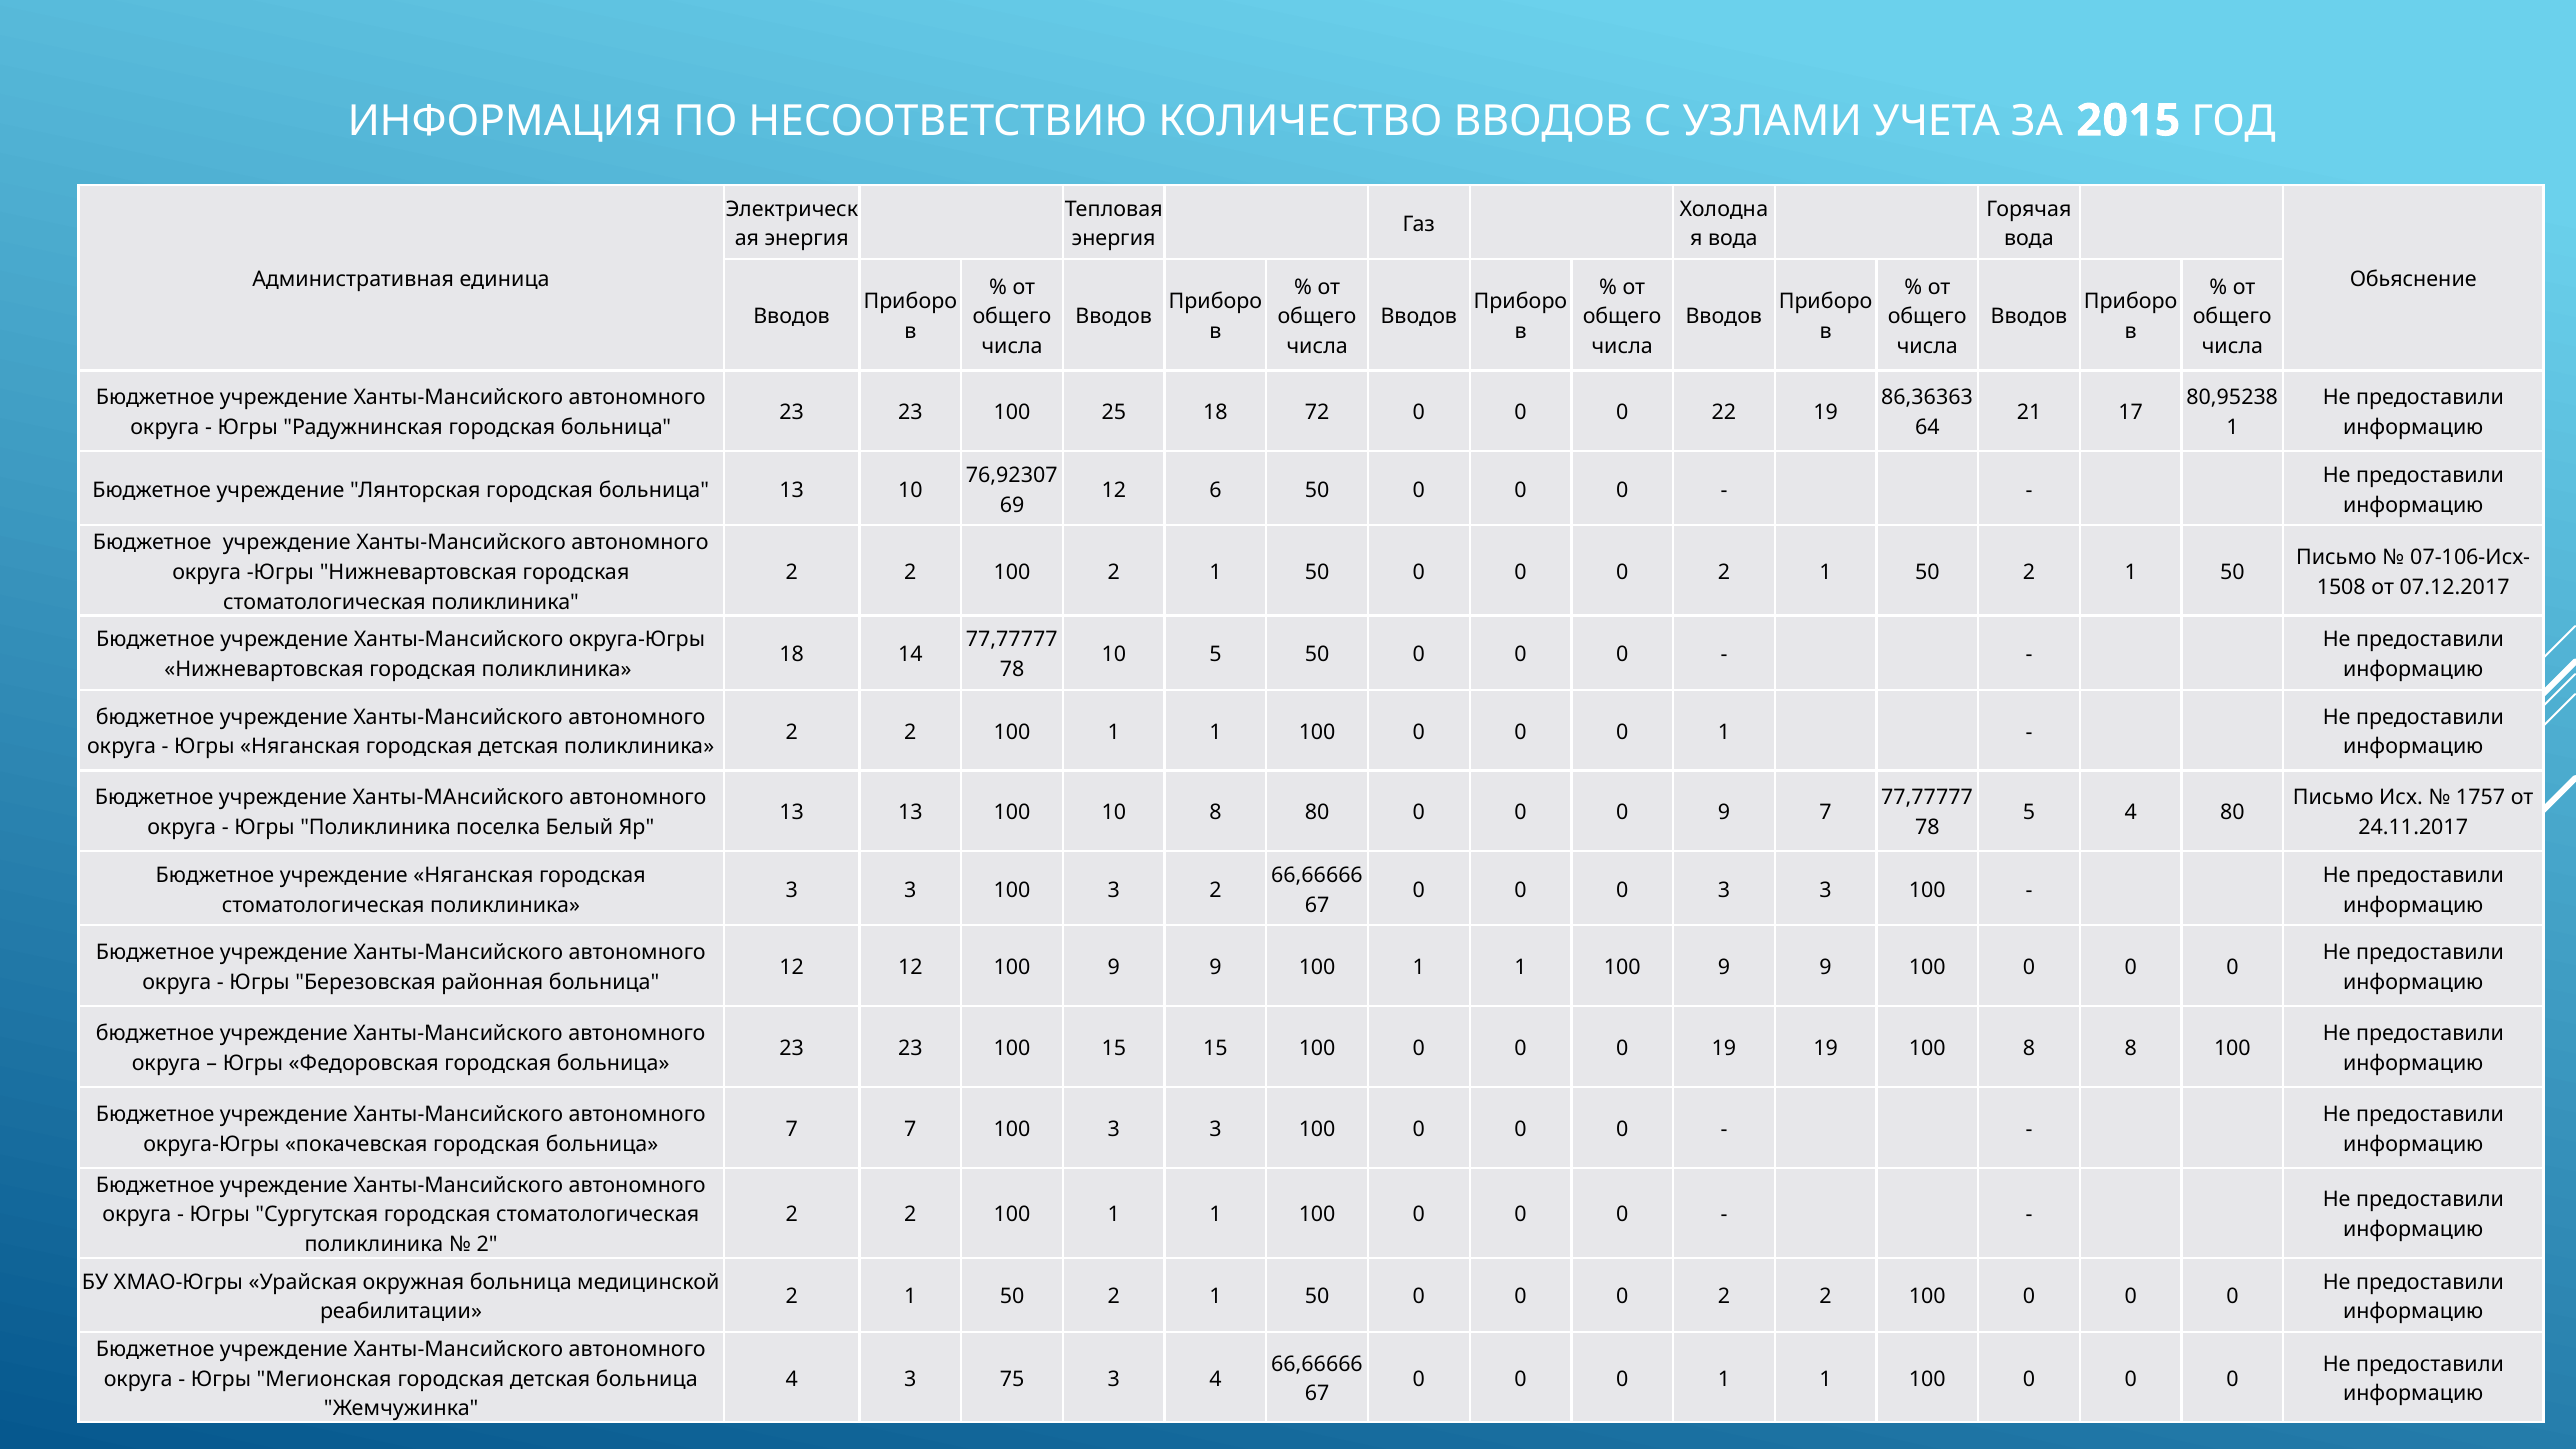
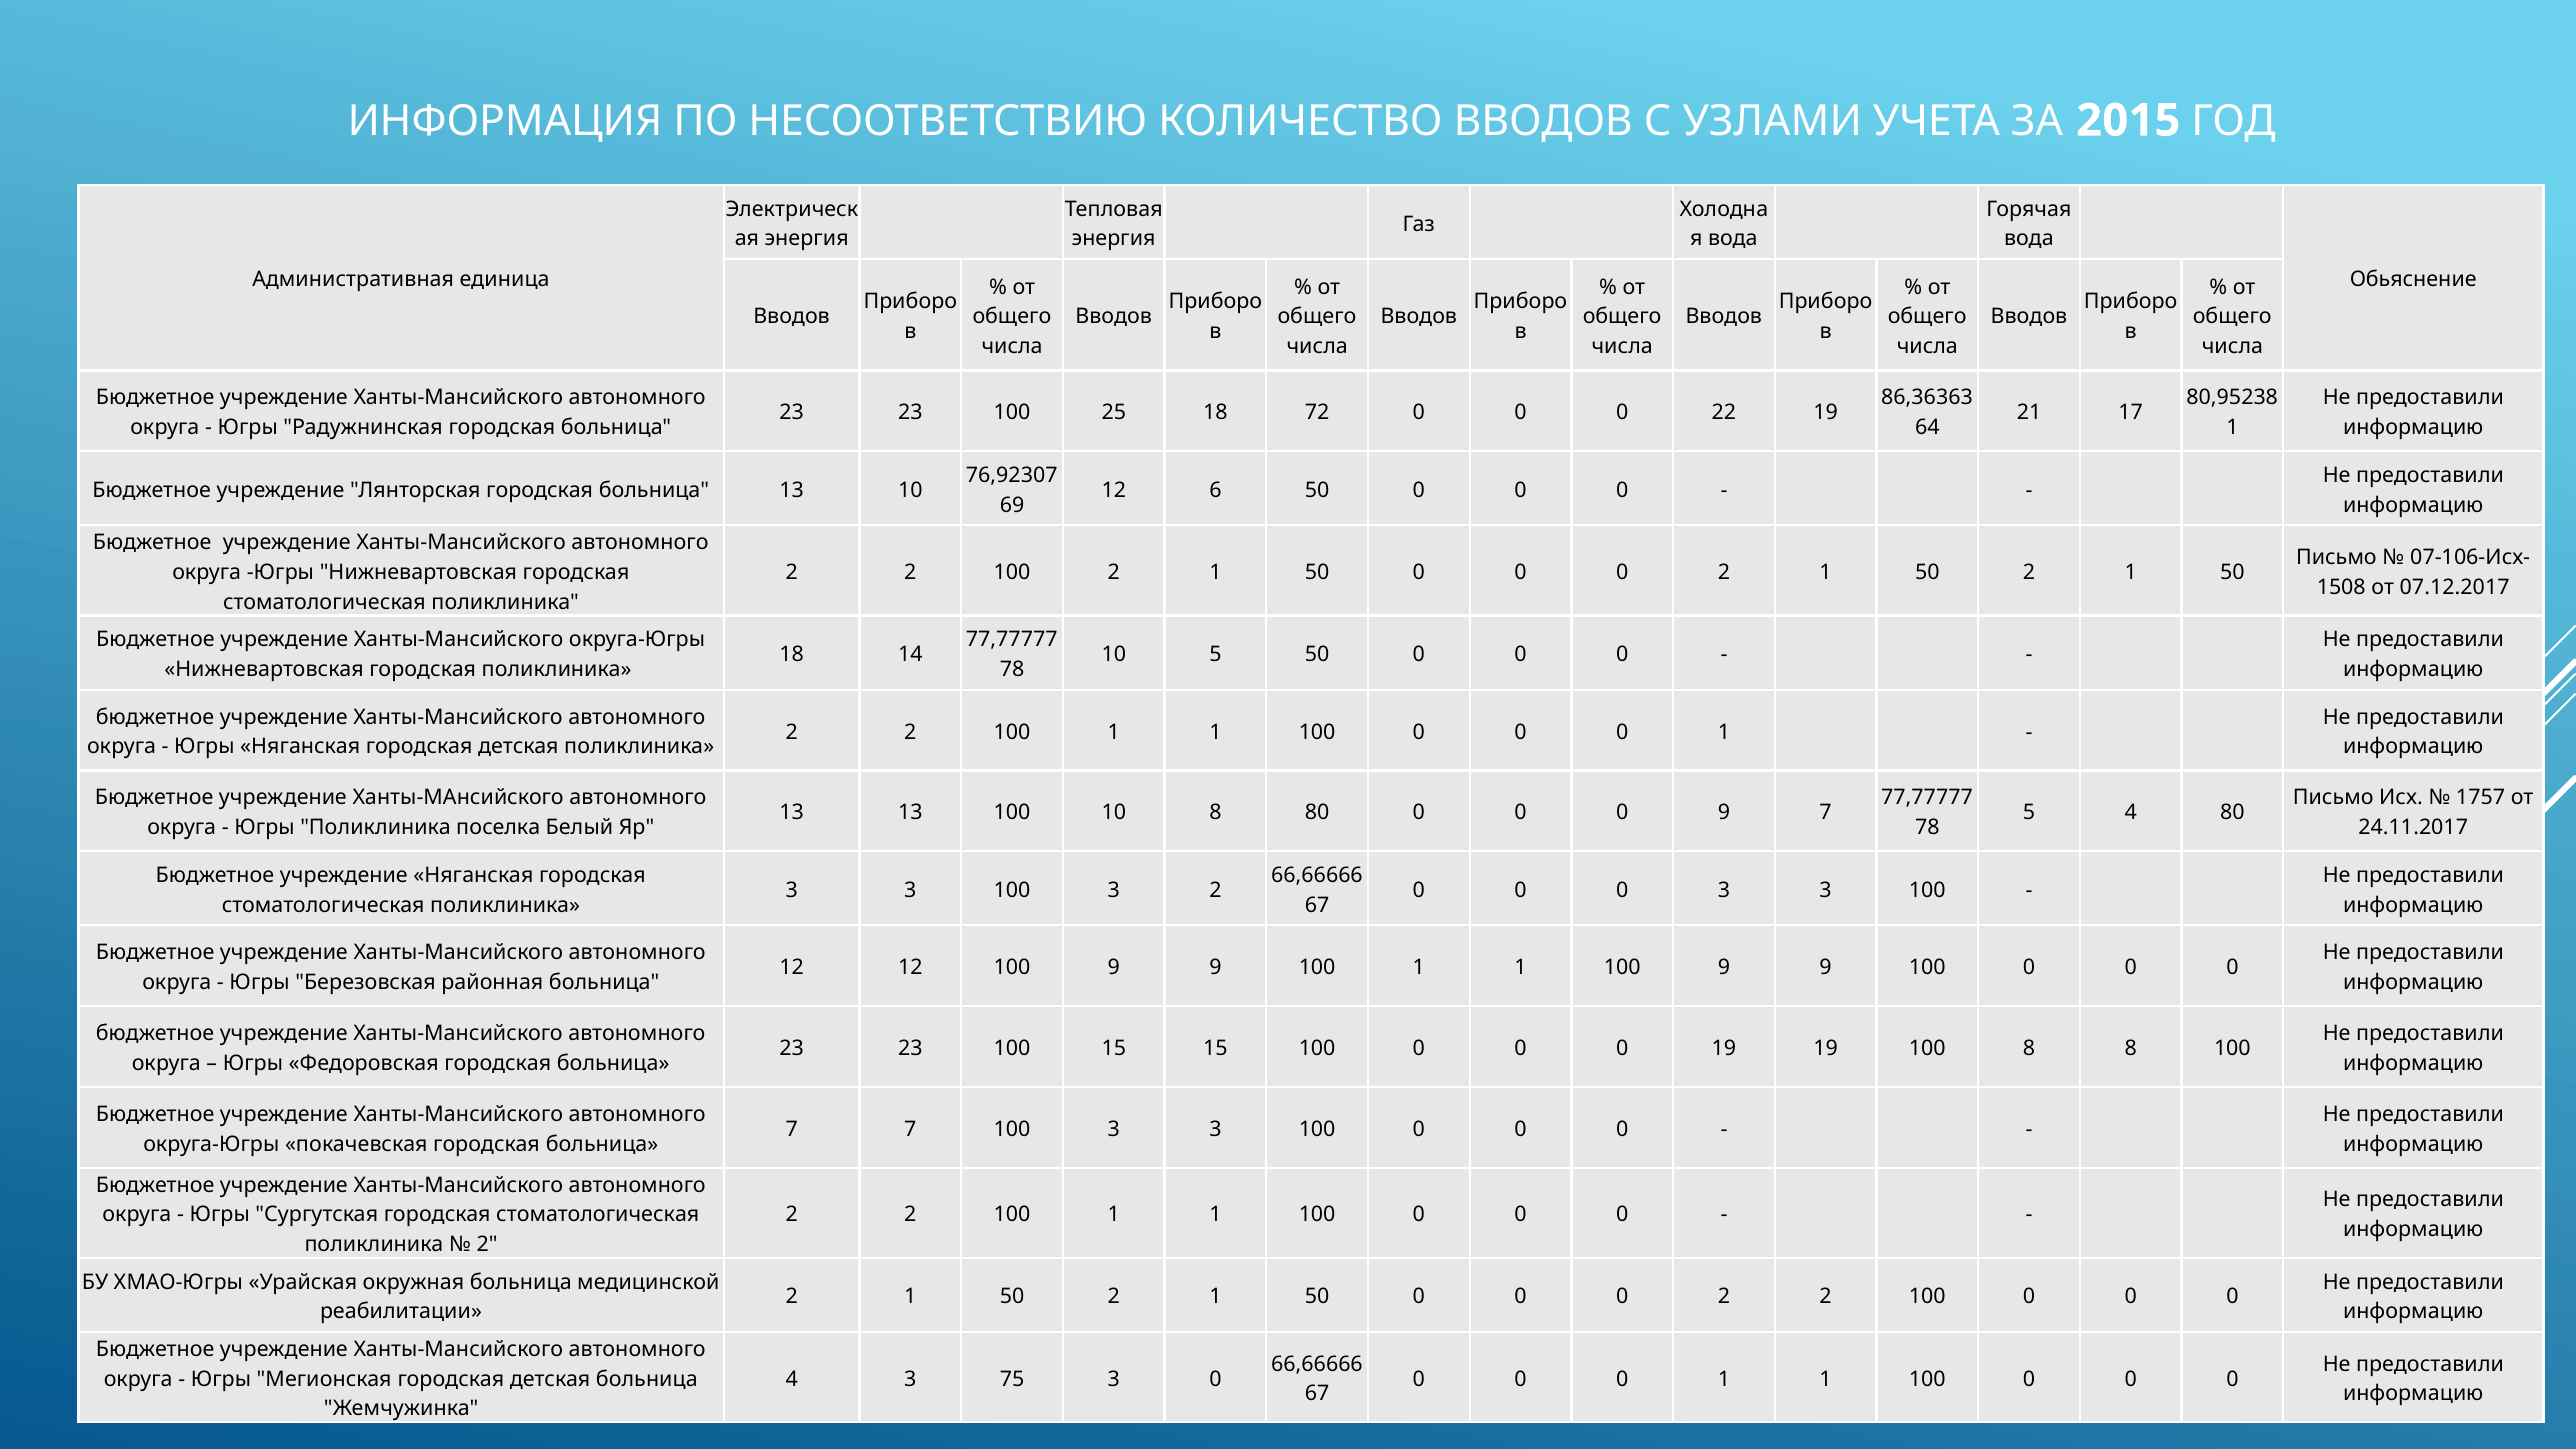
3 4: 4 -> 0
